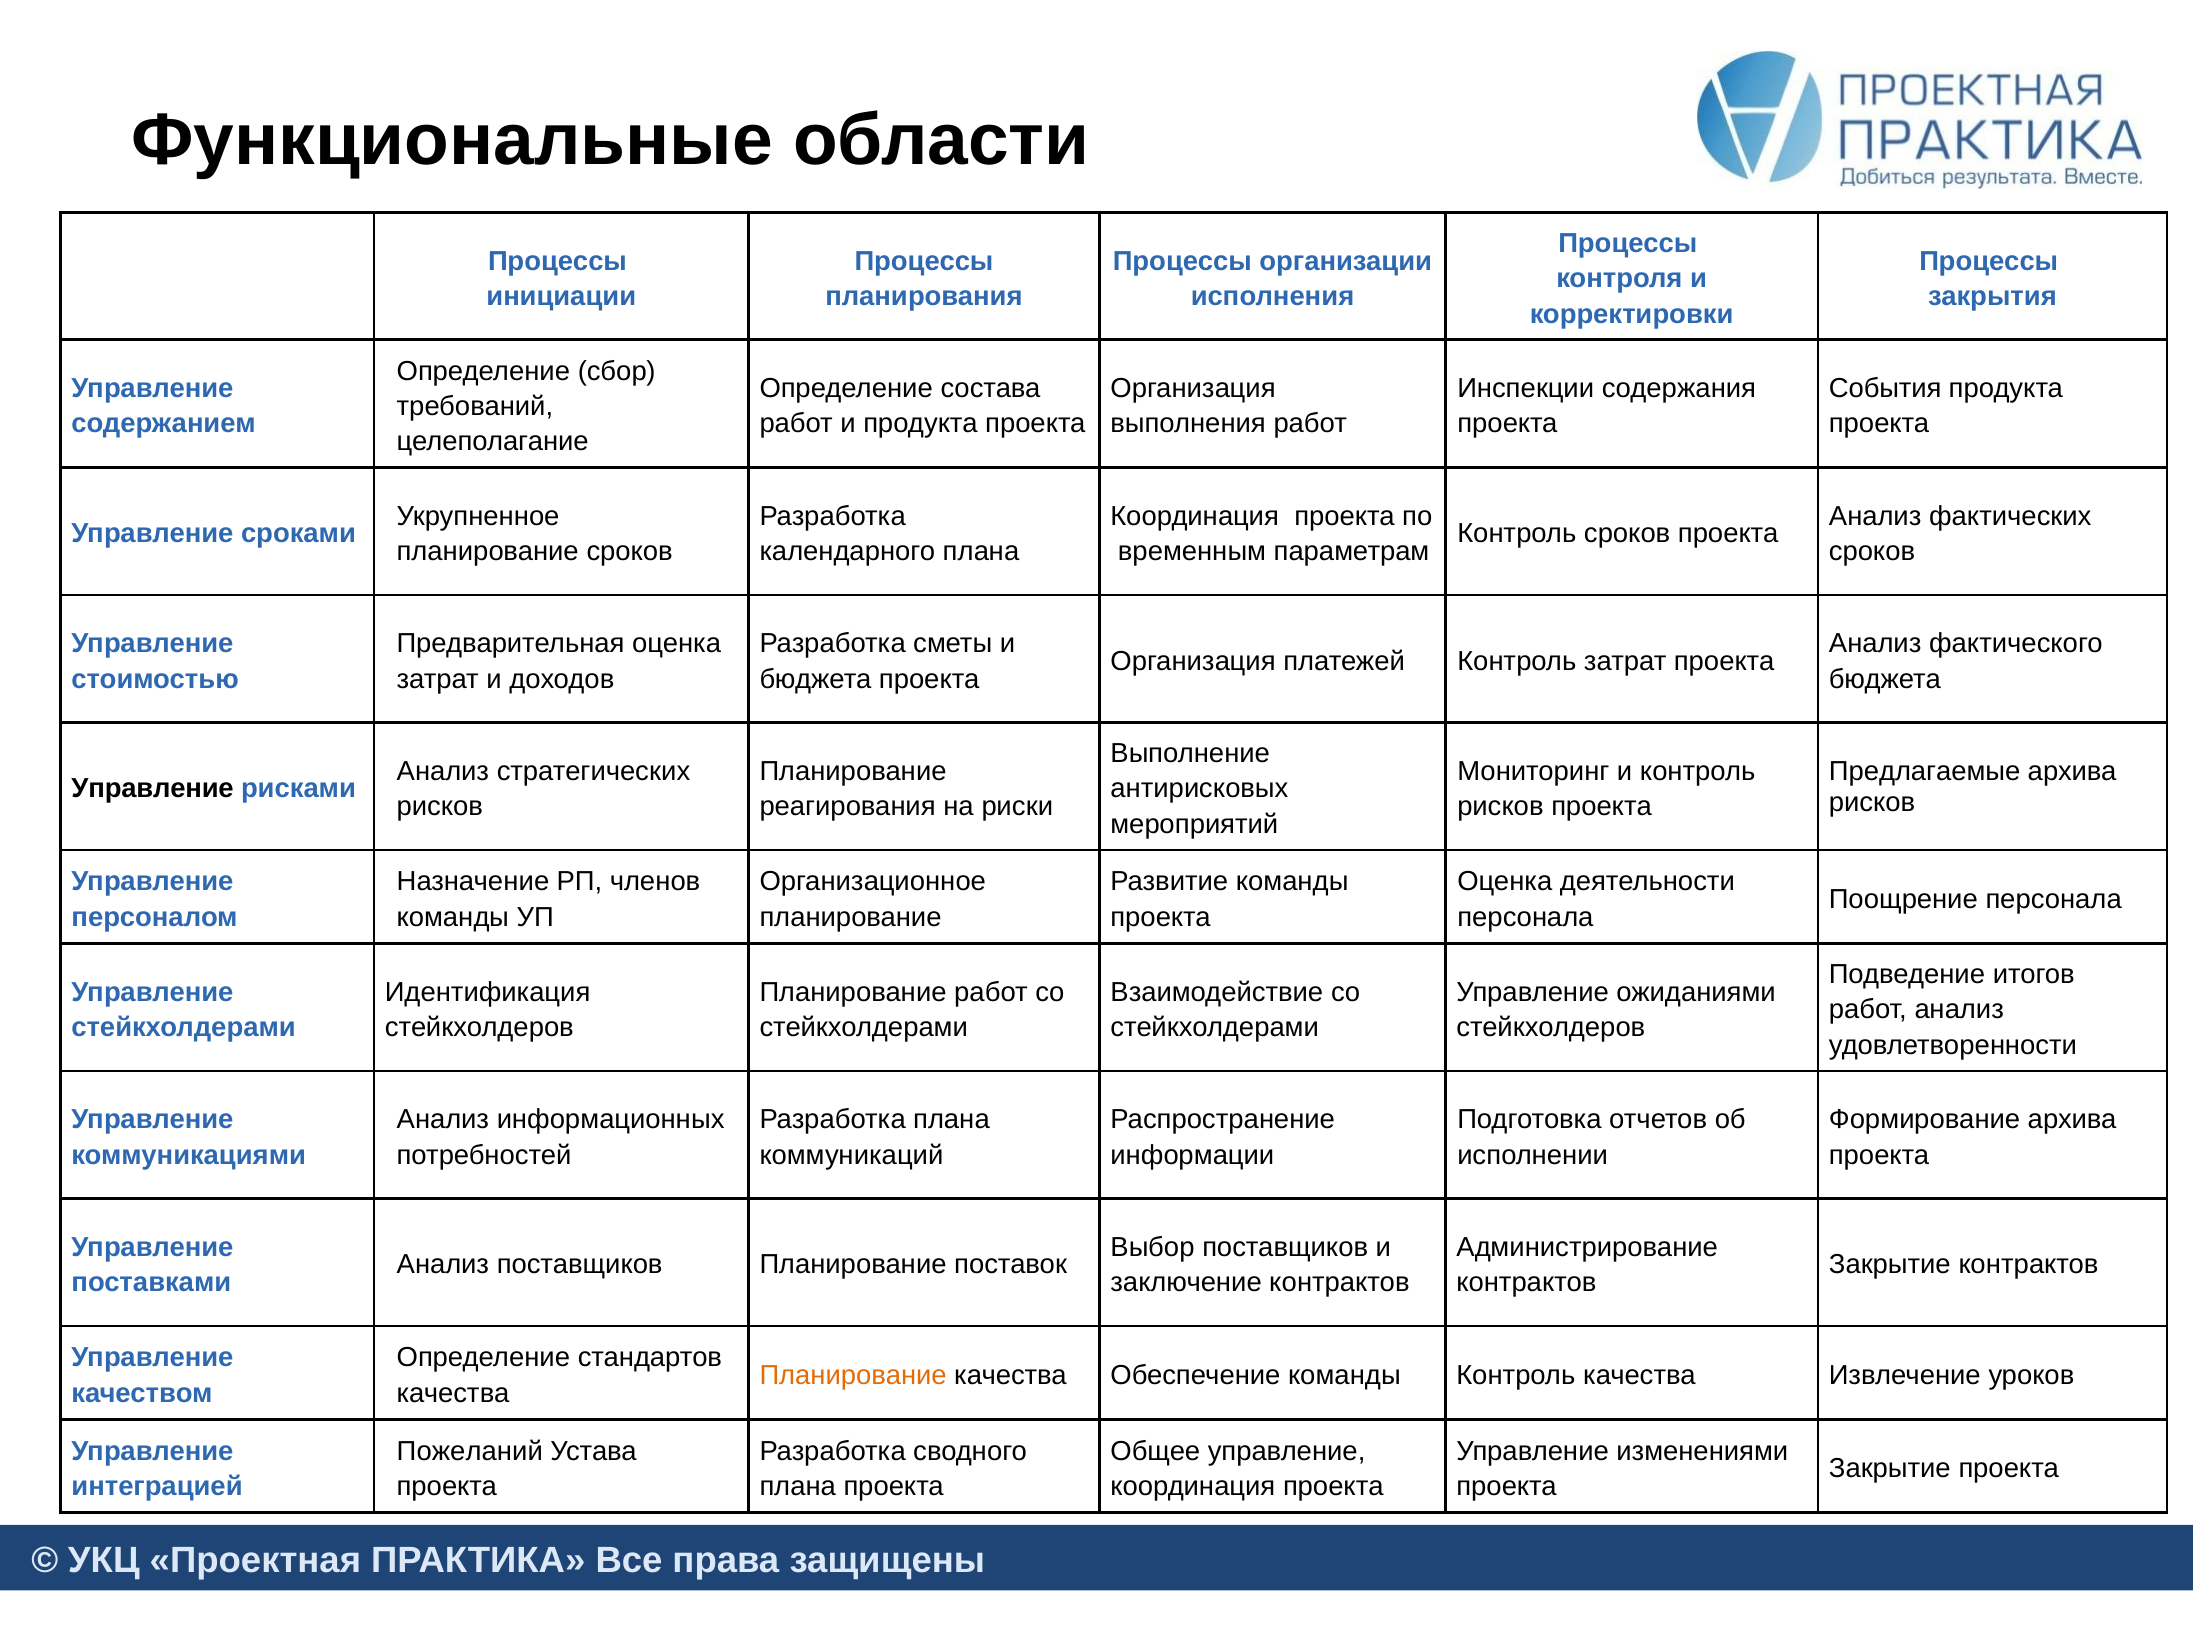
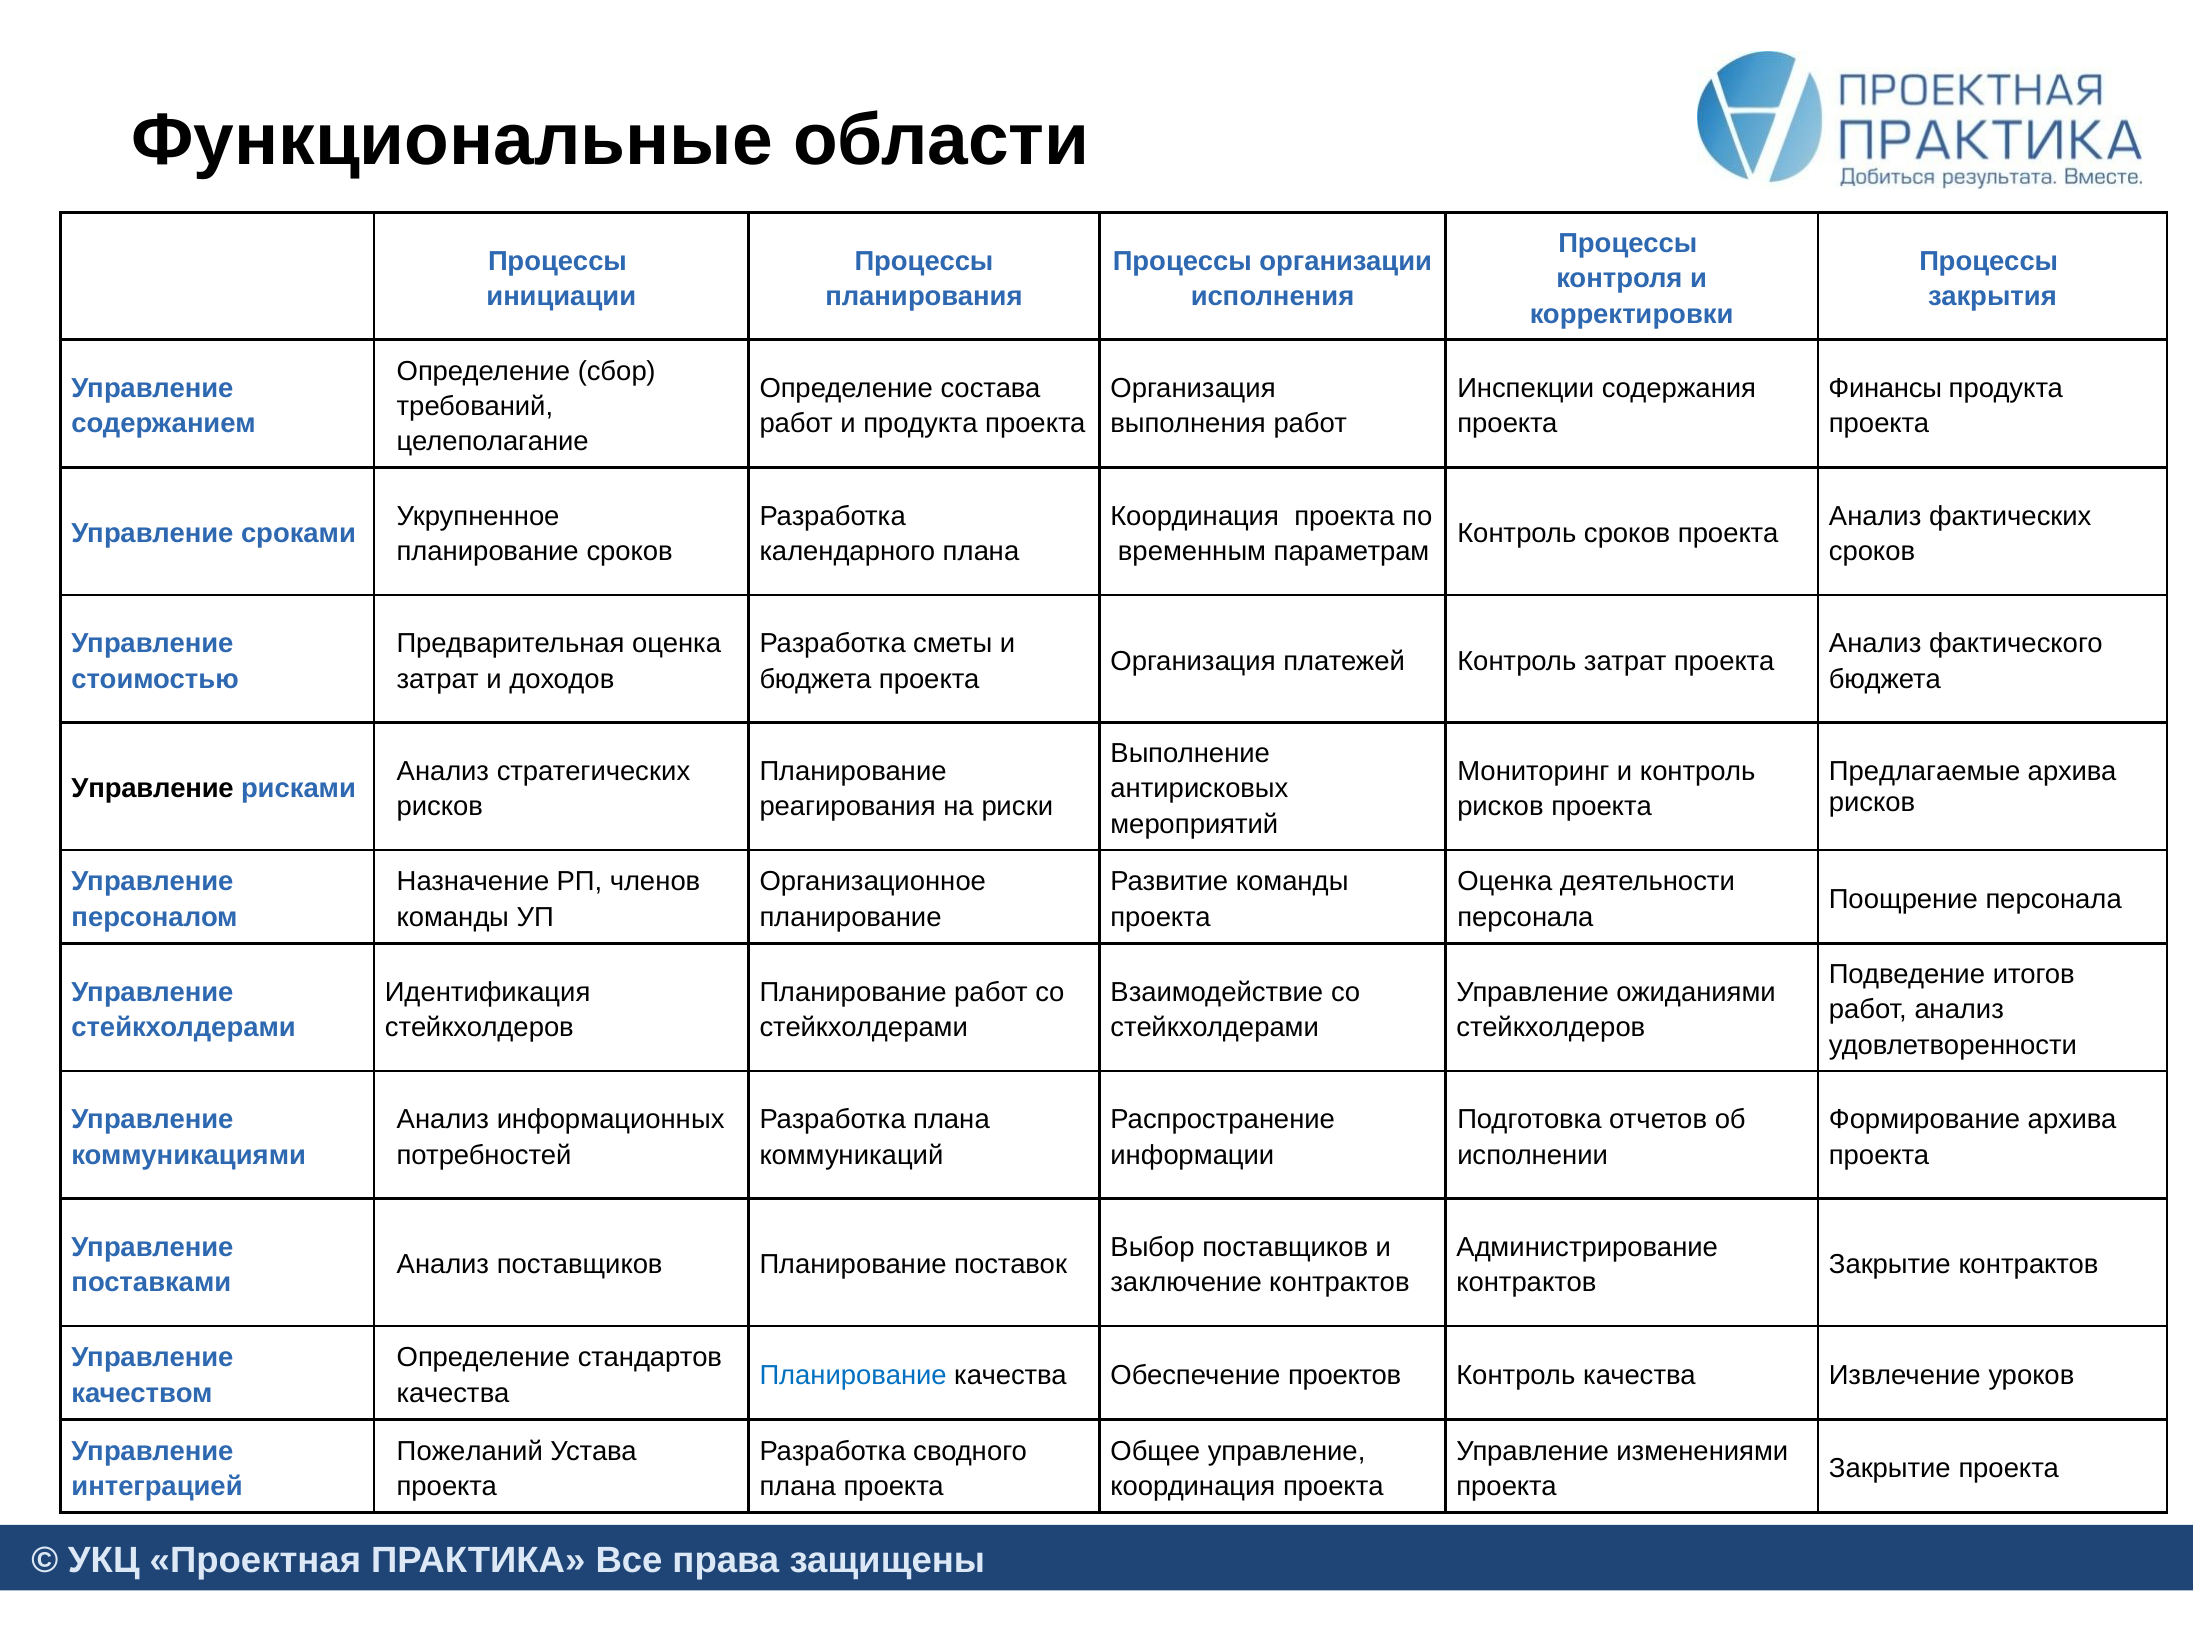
События: События -> Финансы
Планирование at (853, 1375) colour: orange -> blue
Обеспечение команды: команды -> проектов
